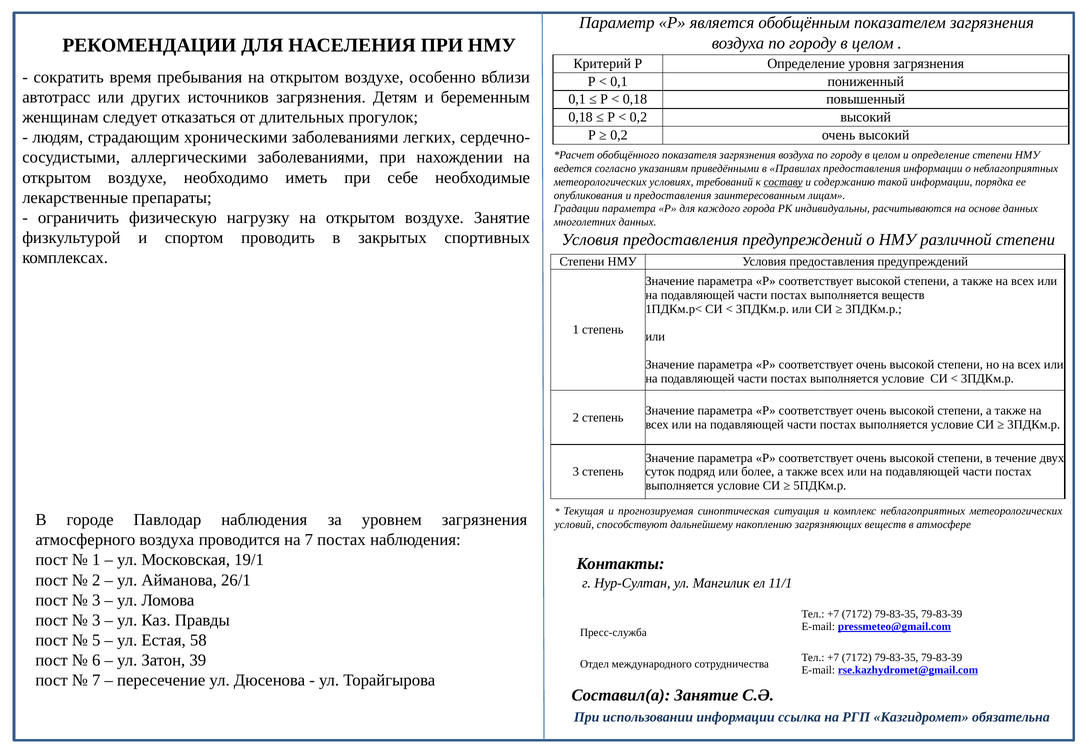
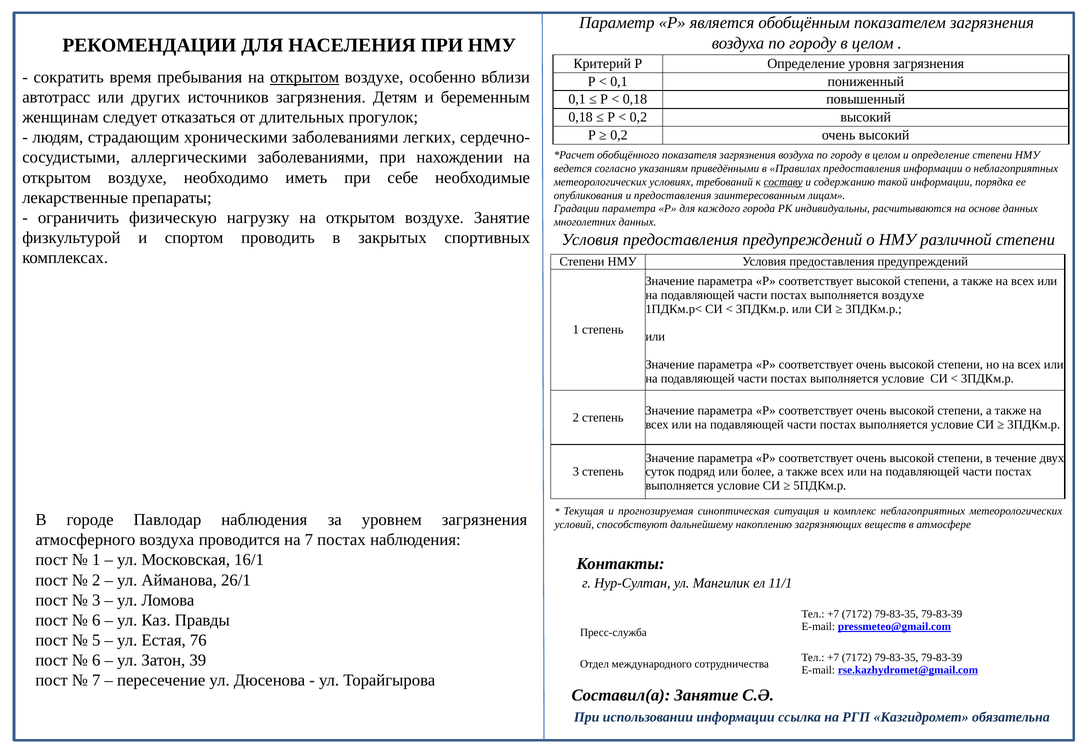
открытом at (305, 77) underline: none -> present
выполняется веществ: веществ -> воздухе
19/1: 19/1 -> 16/1
3 at (96, 620): 3 -> 6
58: 58 -> 76
